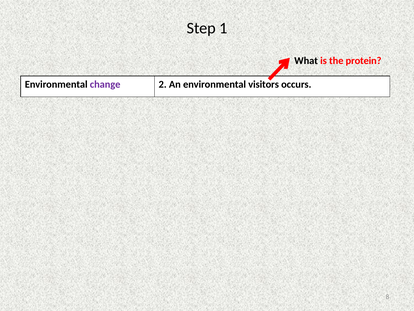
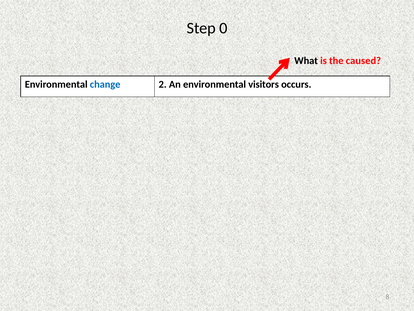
1: 1 -> 0
protein: protein -> caused
change colour: purple -> blue
